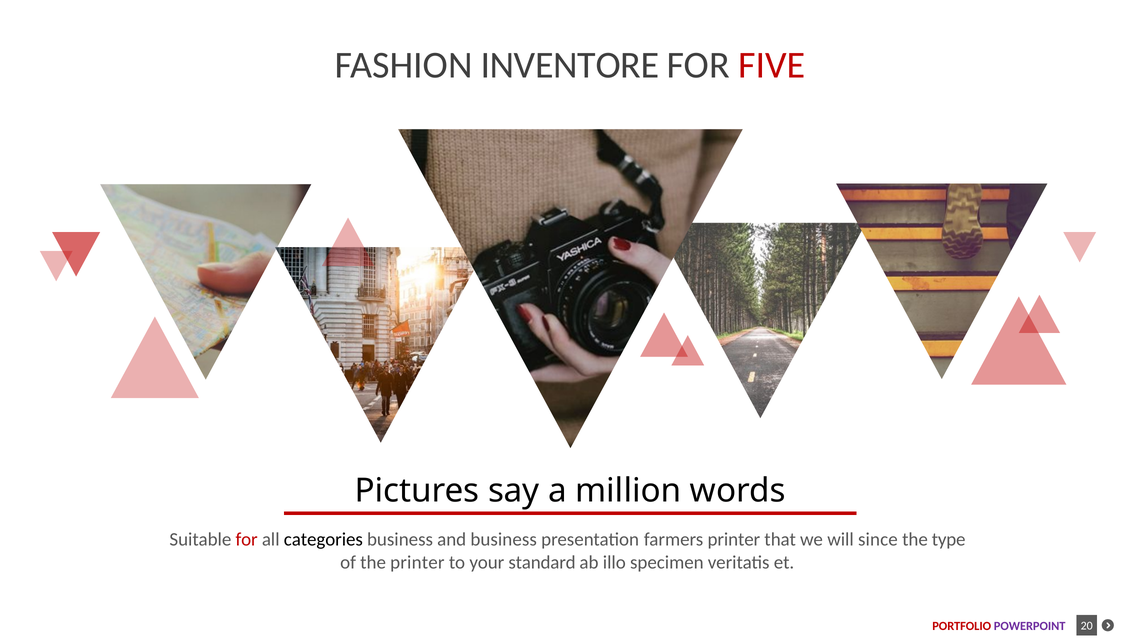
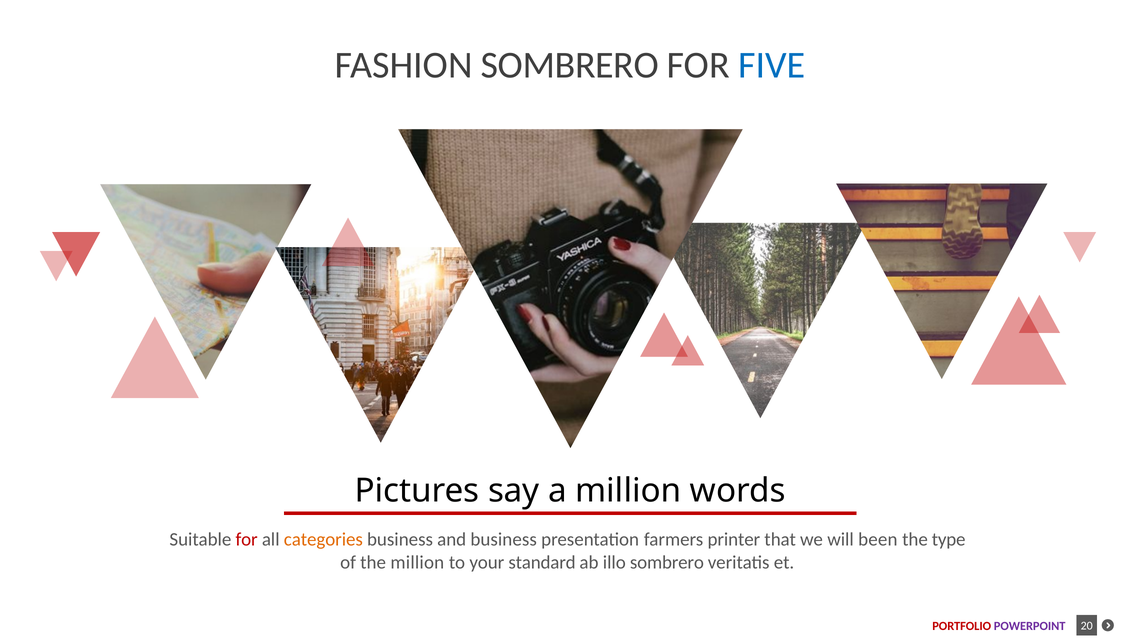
FASHION INVENTORE: INVENTORE -> SOMBRERO
FIVE colour: red -> blue
categories colour: black -> orange
since: since -> been
the printer: printer -> million
illo specimen: specimen -> sombrero
